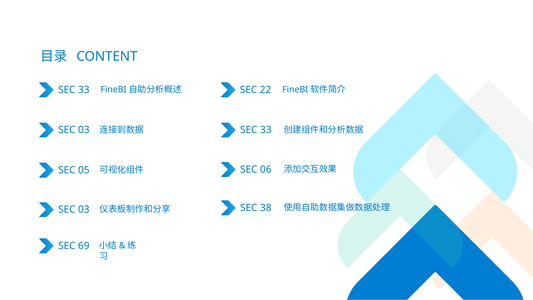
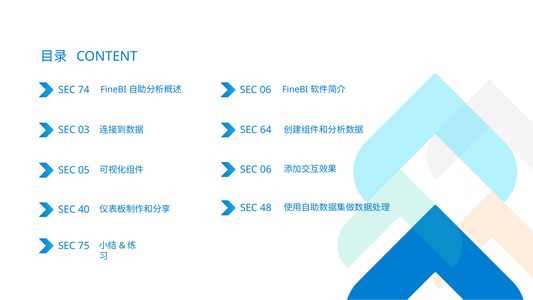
33 at (84, 90): 33 -> 74
22 at (266, 90): 22 -> 06
33 at (266, 130): 33 -> 64
03 at (84, 209): 03 -> 40
38: 38 -> 48
69: 69 -> 75
